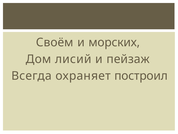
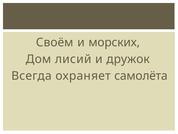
пейзаж: пейзаж -> дружок
построил: построил -> самолёта
